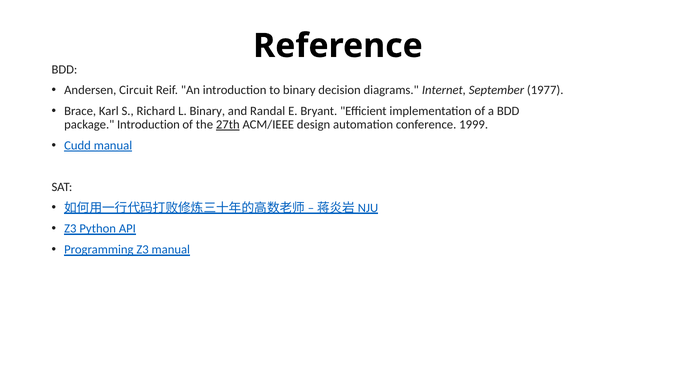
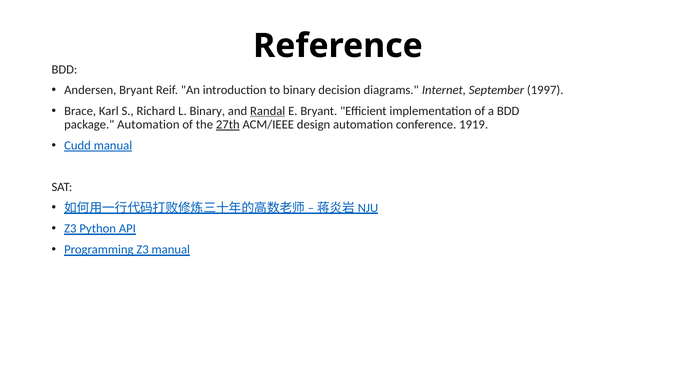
Andersen Circuit: Circuit -> Bryant
1977: 1977 -> 1997
Randal underline: none -> present
package Introduction: Introduction -> Automation
1999: 1999 -> 1919
